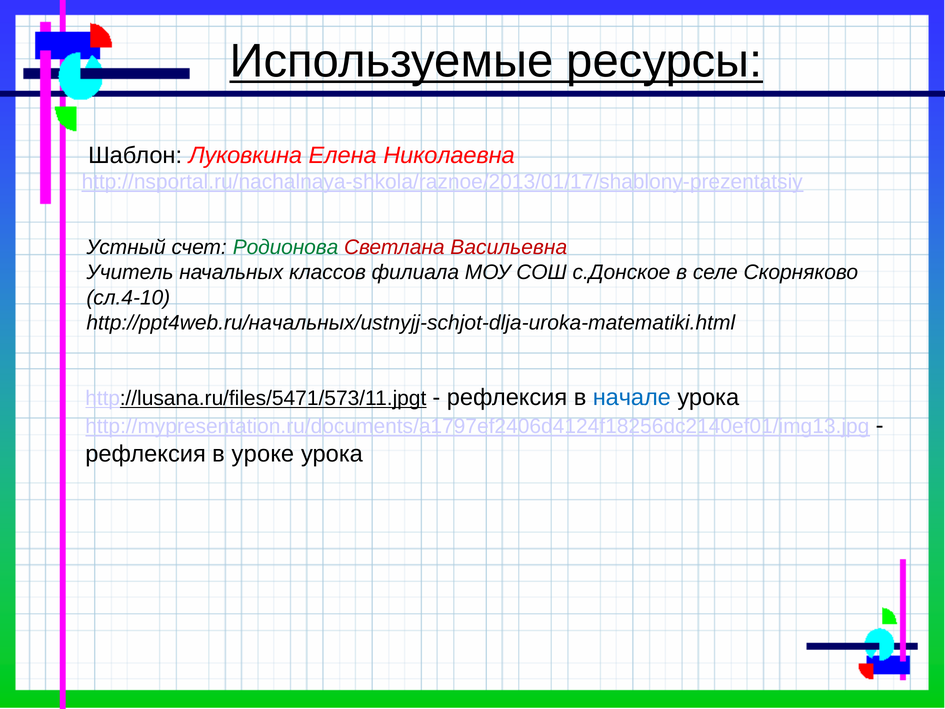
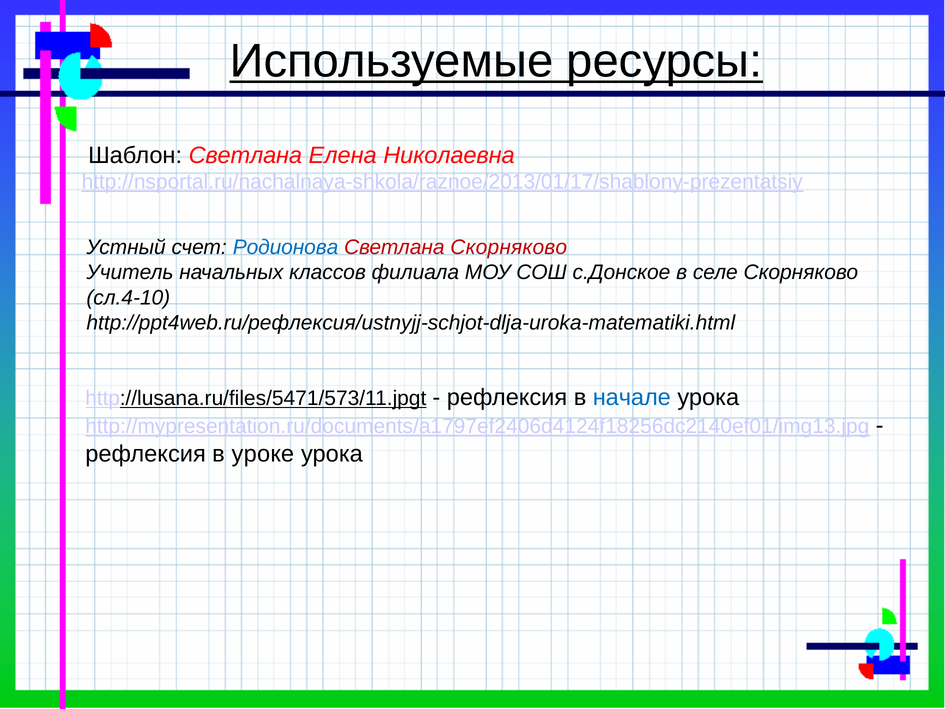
Шаблон Луковкина: Луковкина -> Светлана
Родионова colour: green -> blue
Светлана Васильевна: Васильевна -> Скорняково
http://ppt4web.ru/начальных/ustnyjj-schjot-dlja-uroka-matematiki.html: http://ppt4web.ru/начальных/ustnyjj-schjot-dlja-uroka-matematiki.html -> http://ppt4web.ru/рефлексия/ustnyjj-schjot-dlja-uroka-matematiki.html
